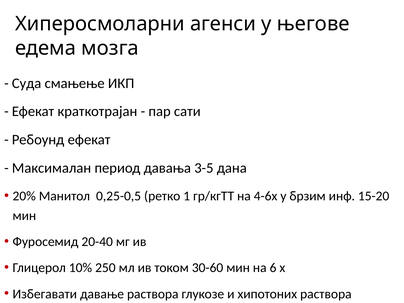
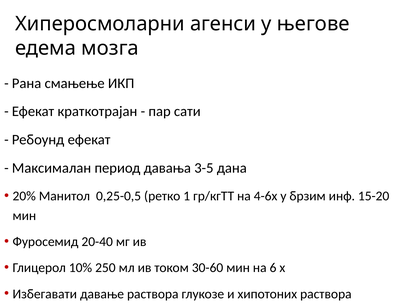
Суда: Суда -> Рана
